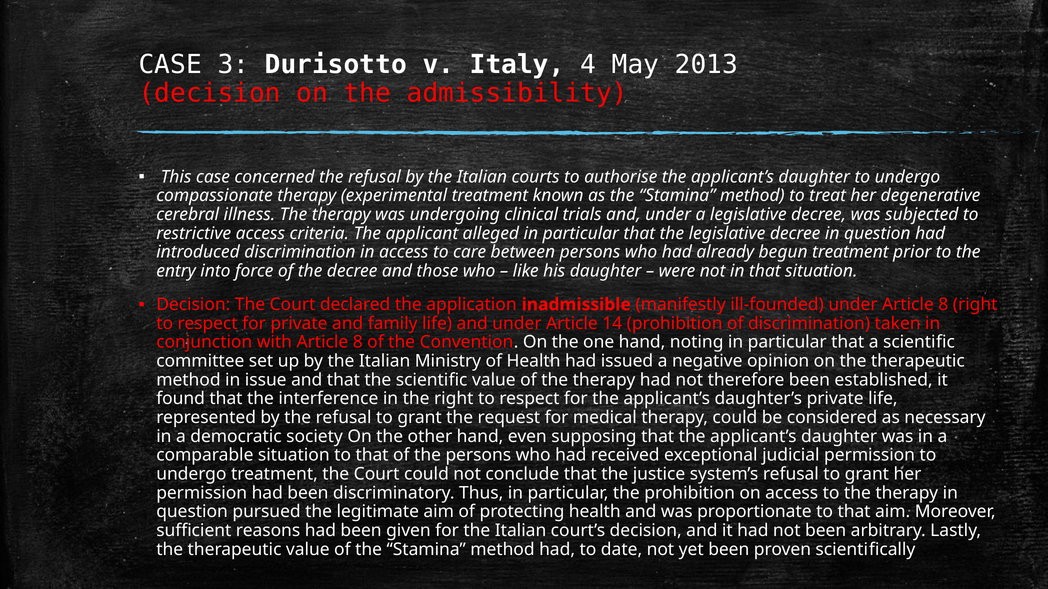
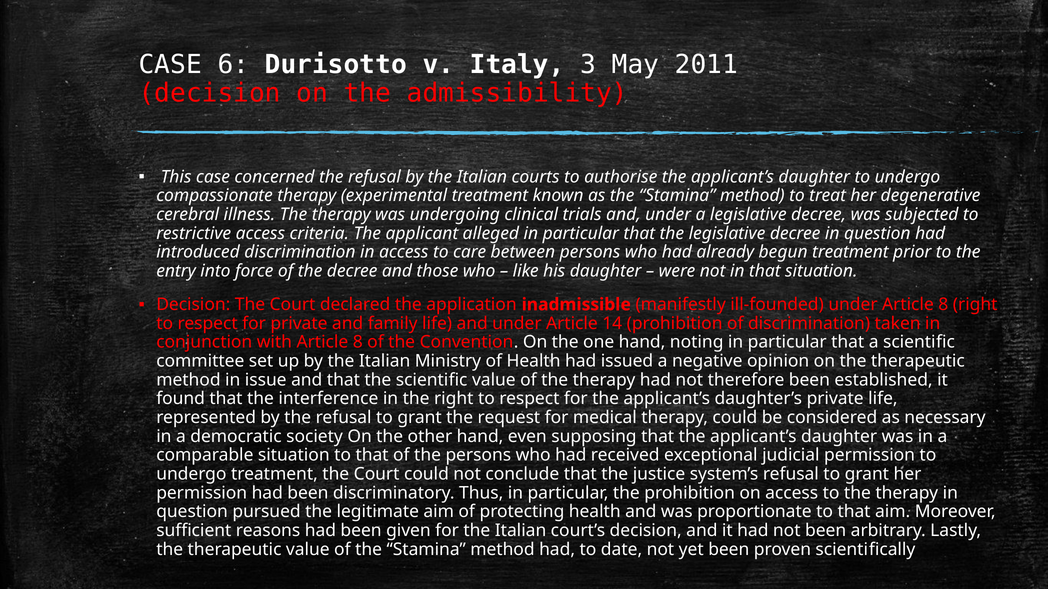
3: 3 -> 6
4: 4 -> 3
2013: 2013 -> 2011
